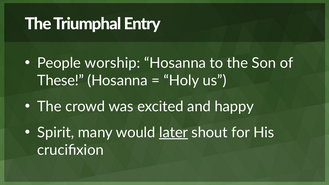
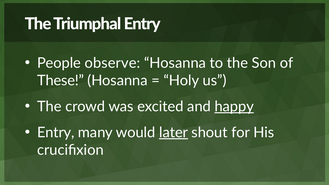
worship: worship -> observe
happy underline: none -> present
Spirit at (56, 133): Spirit -> Entry
